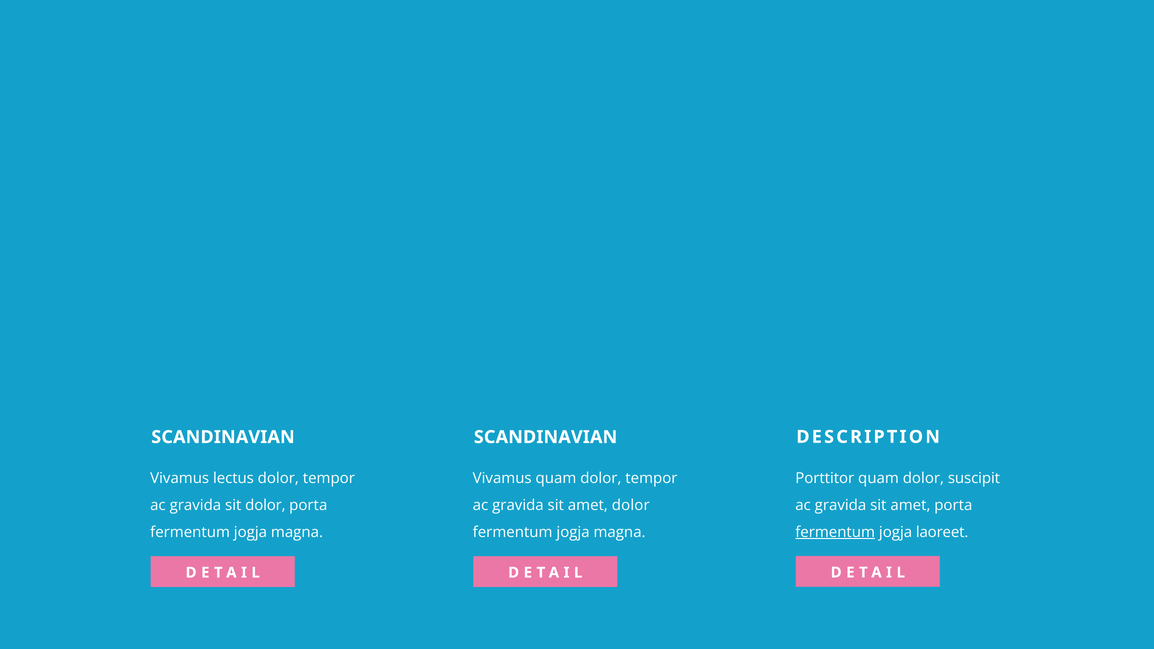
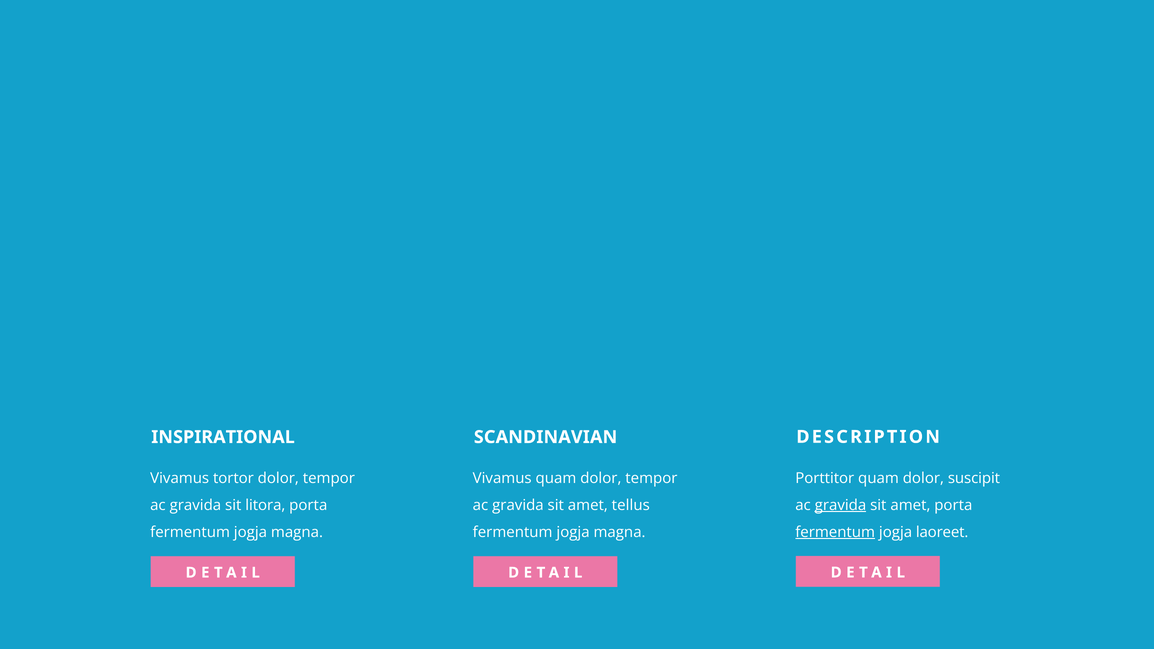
SCANDINAVIAN at (223, 437): SCANDINAVIAN -> INSPIRATIONAL
lectus: lectus -> tortor
gravida at (840, 505) underline: none -> present
sit dolor: dolor -> litora
amet dolor: dolor -> tellus
